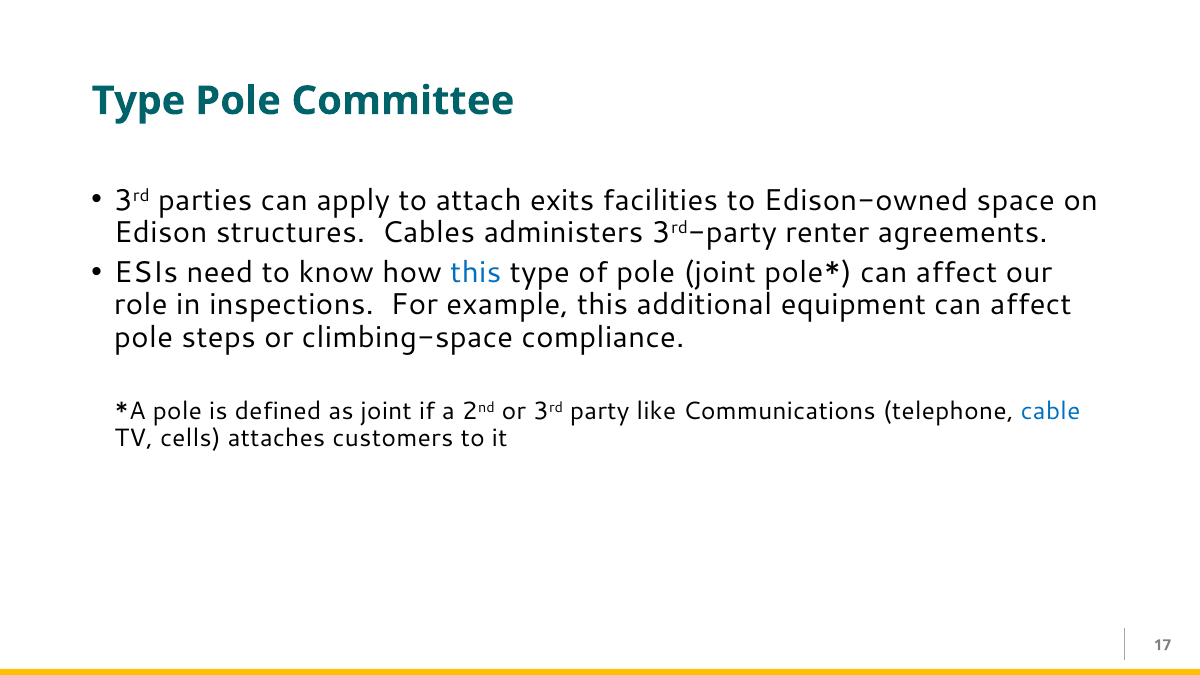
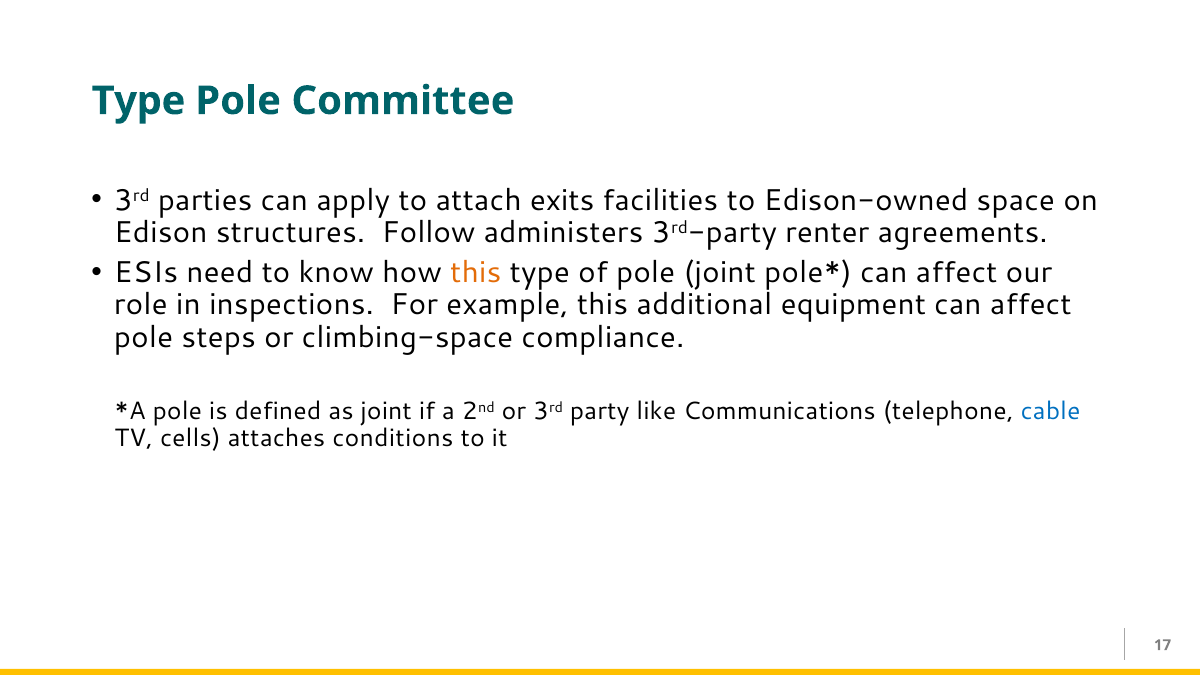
Cables: Cables -> Follow
this at (476, 272) colour: blue -> orange
customers: customers -> conditions
